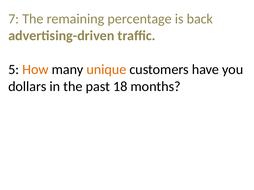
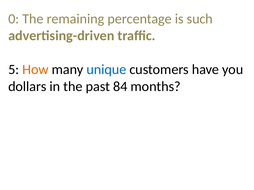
7: 7 -> 0
back: back -> such
unique colour: orange -> blue
18: 18 -> 84
